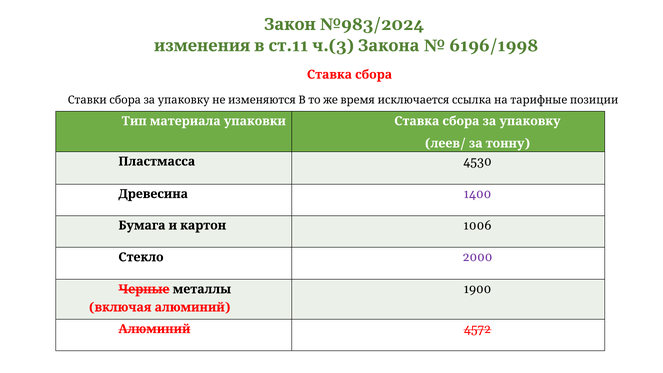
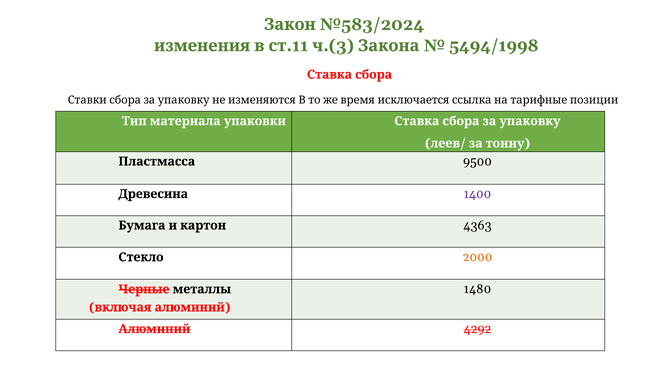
№983/2024: №983/2024 -> №583/2024
6196/1998: 6196/1998 -> 5494/1998
4530: 4530 -> 9500
1006: 1006 -> 4363
2000 colour: purple -> orange
1900: 1900 -> 1480
4572: 4572 -> 4292
